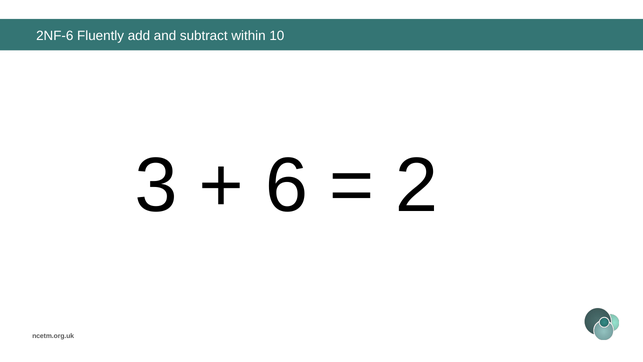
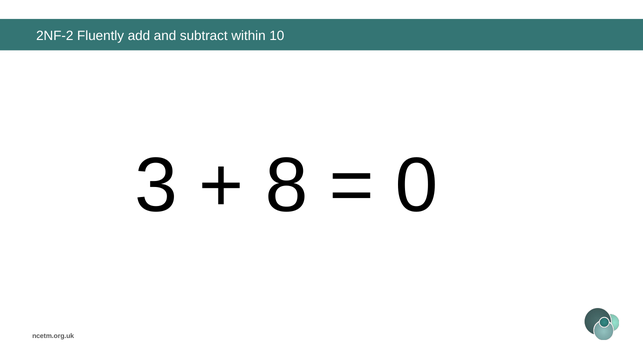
2NF-6: 2NF-6 -> 2NF-2
6: 6 -> 8
2: 2 -> 0
